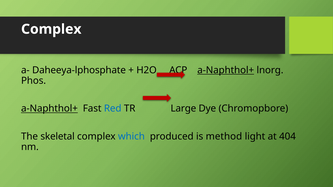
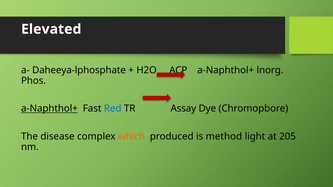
Complex at (51, 29): Complex -> Elevated
a-Naphthol+ at (226, 70) underline: present -> none
Large: Large -> Assay
skeletal: skeletal -> disease
which colour: blue -> orange
404: 404 -> 205
